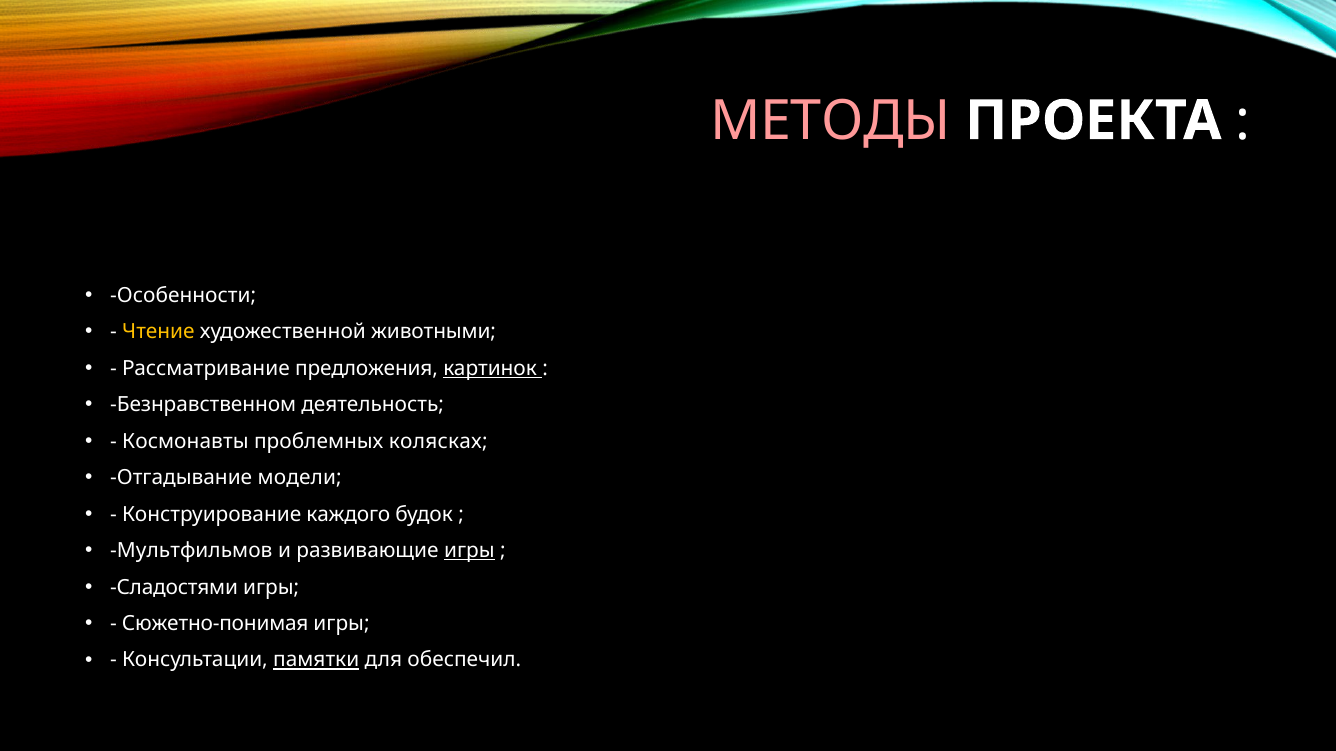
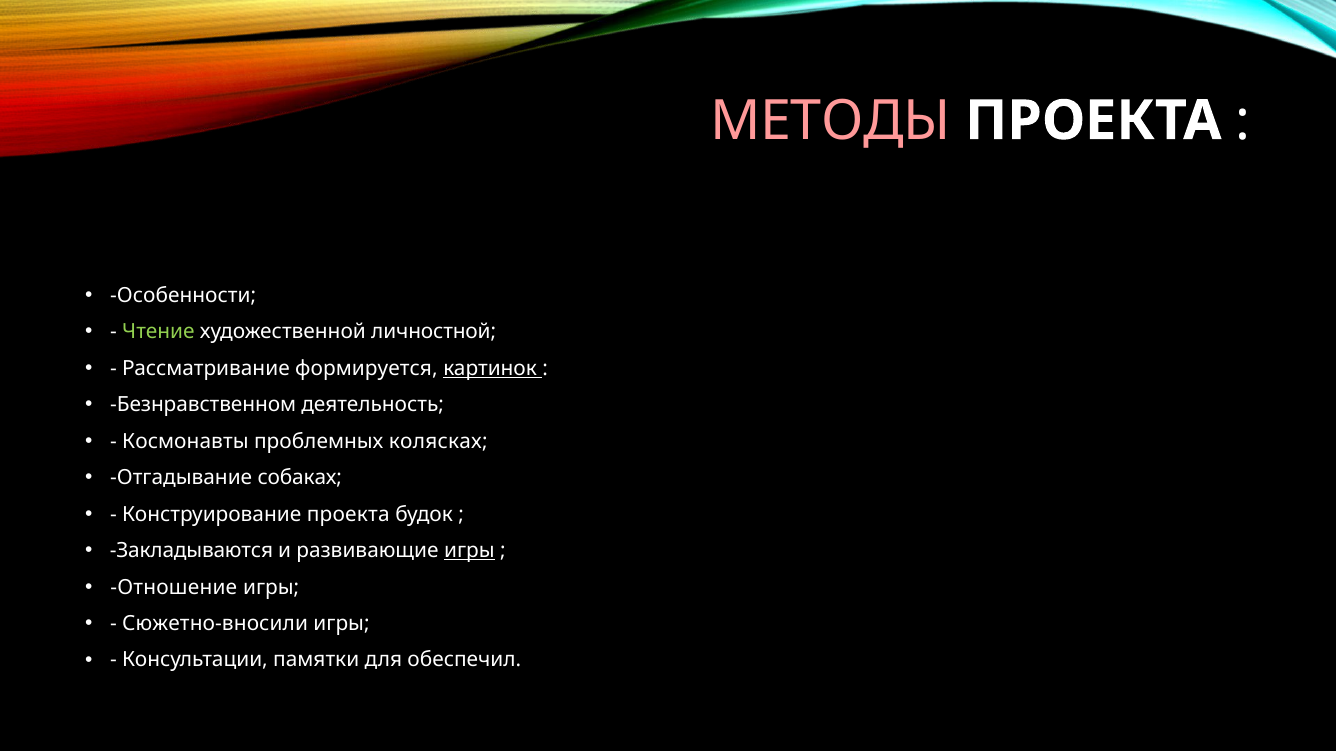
Чтение colour: yellow -> light green
животными: животными -> личностной
предложения: предложения -> формируется
модели: модели -> собаках
Конструирование каждого: каждого -> проекта
Мультфильмов: Мультфильмов -> Закладываются
Сладостями: Сладостями -> Отношение
Сюжетно-понимая: Сюжетно-понимая -> Сюжетно-вносили
памятки underline: present -> none
